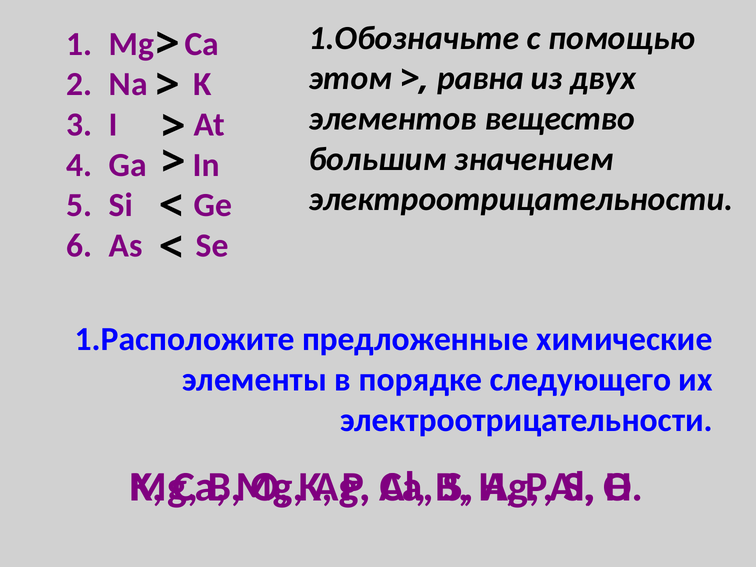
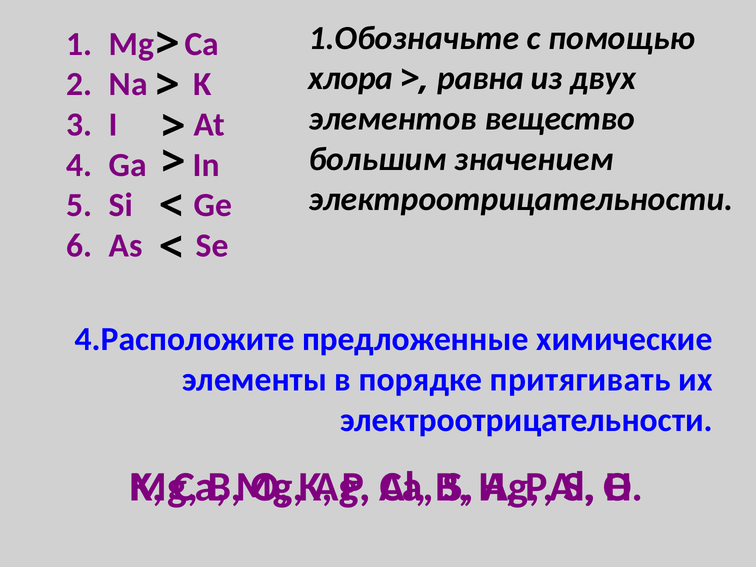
этом: этом -> хлора
1.Расположите: 1.Расположите -> 4.Расположите
следующего: следующего -> притягивать
